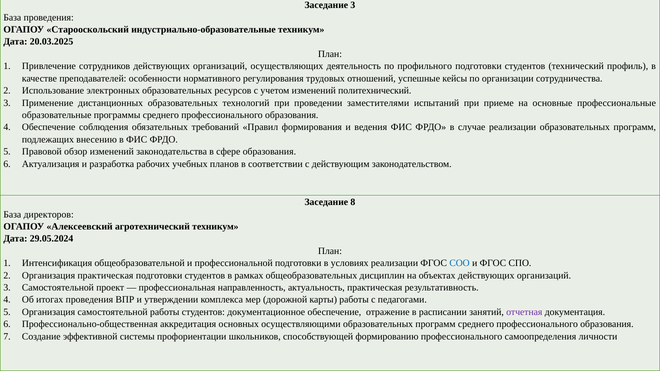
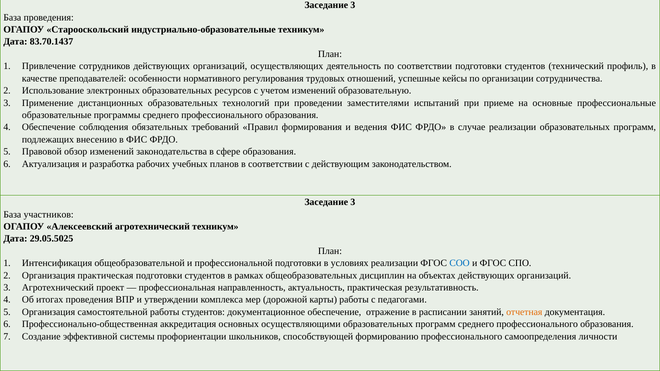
20.03.2025: 20.03.2025 -> 83.70.1437
по профильного: профильного -> соответствии
политехнический: политехнический -> образовательную
8 at (353, 202): 8 -> 3
директоров: директоров -> участников
29.05.2024: 29.05.2024 -> 29.05.5025
3 Самостоятельной: Самостоятельной -> Агротехнический
отчетная colour: purple -> orange
